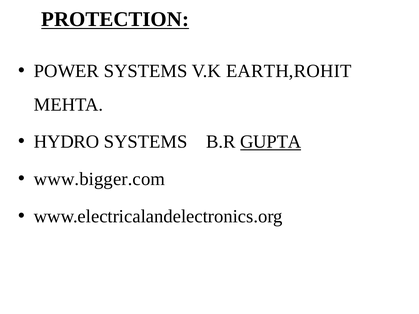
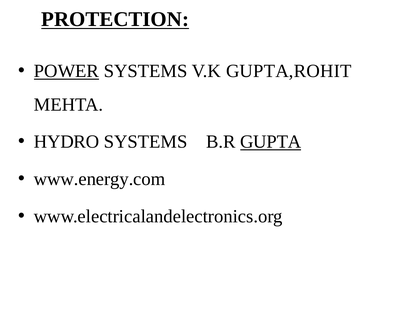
POWER underline: none -> present
EARTH,ROHIT: EARTH,ROHIT -> GUPTA,ROHIT
www.bigger.com: www.bigger.com -> www.energy.com
